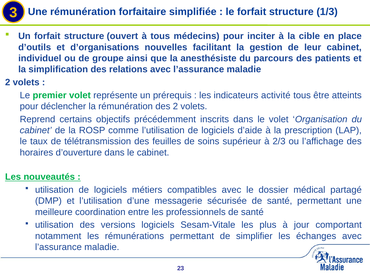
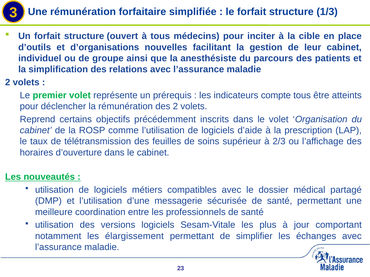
activité: activité -> compte
rémunérations: rémunérations -> élargissement
